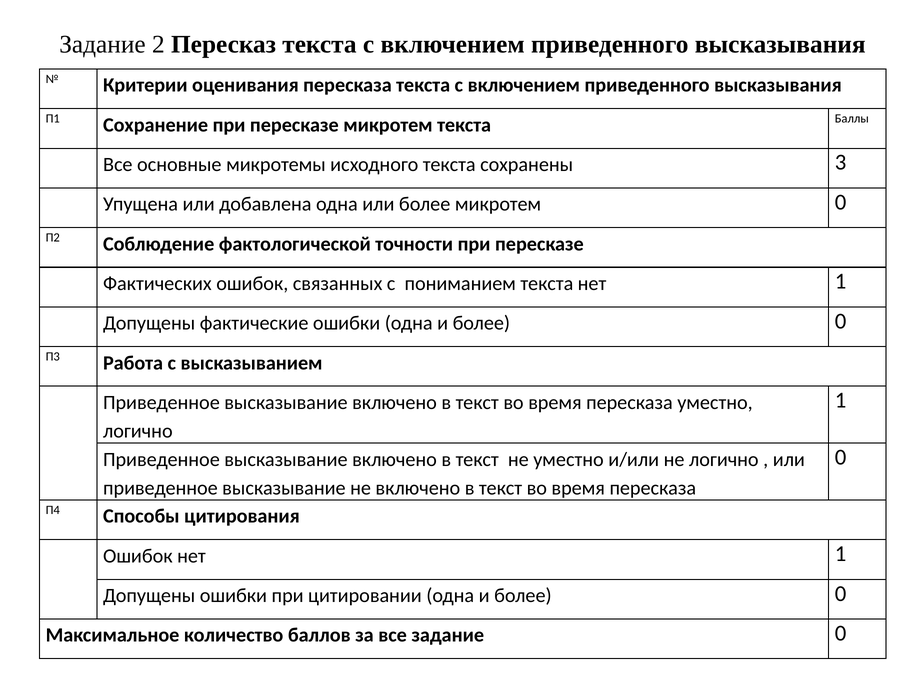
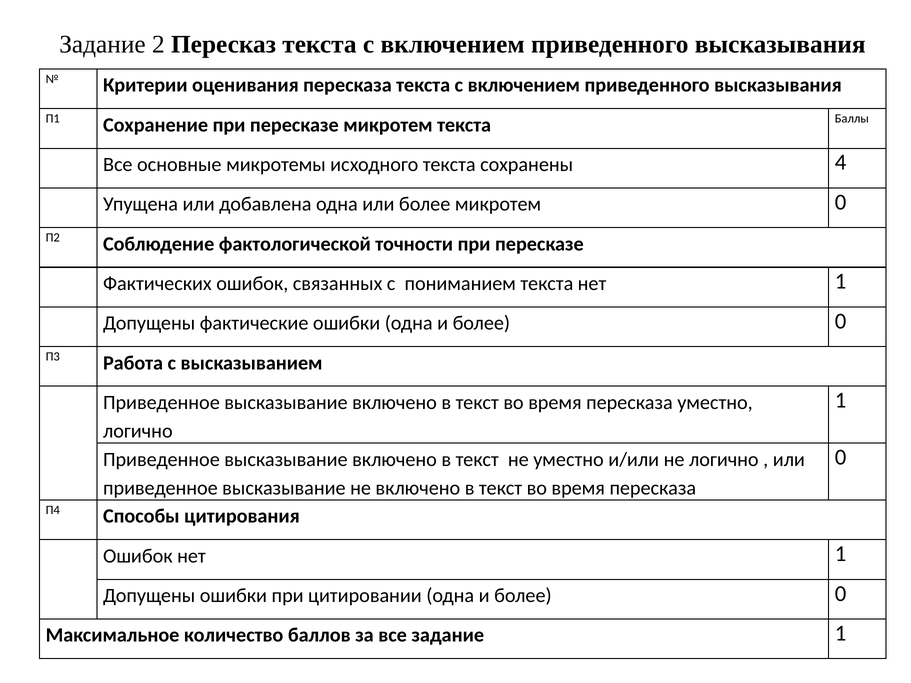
3: 3 -> 4
задание 0: 0 -> 1
